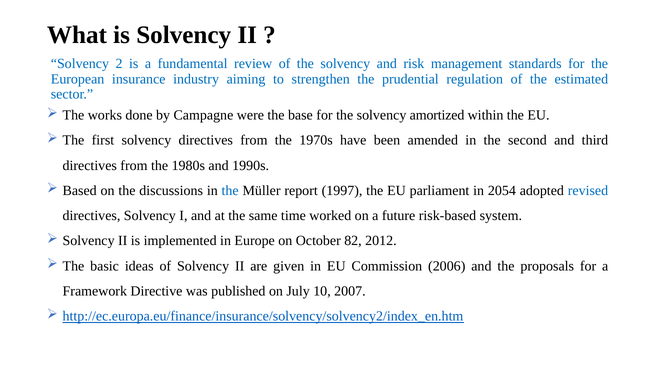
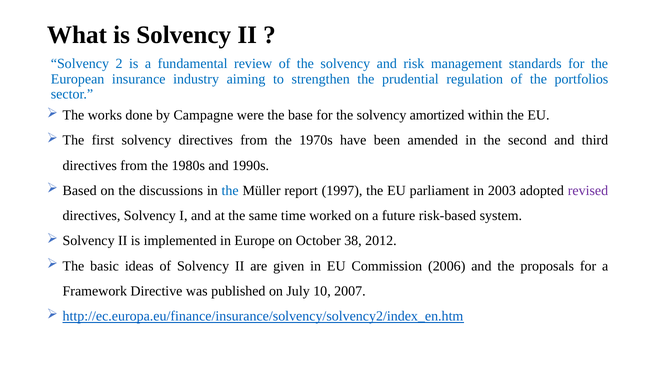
estimated: estimated -> portfolios
2054: 2054 -> 2003
revised colour: blue -> purple
82: 82 -> 38
